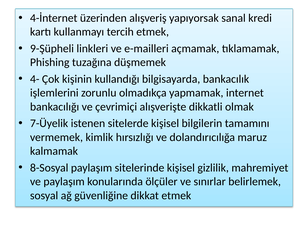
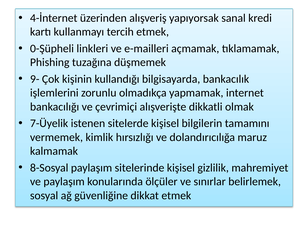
9-Şüpheli: 9-Şüpheli -> 0-Şüpheli
4-: 4- -> 9-
